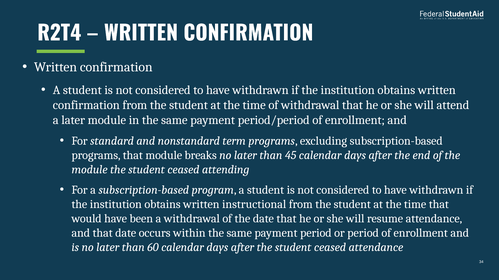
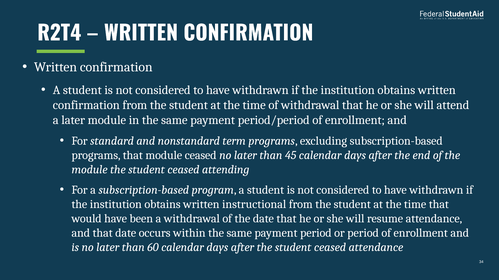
module breaks: breaks -> ceased
